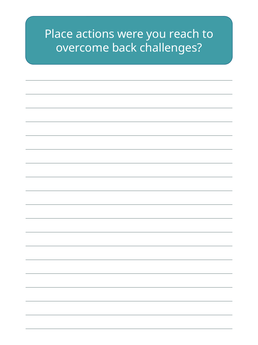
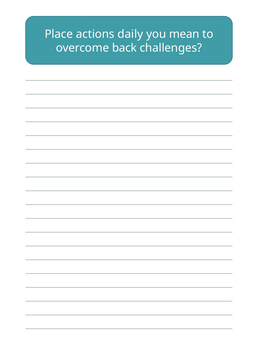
were: were -> daily
reach: reach -> mean
